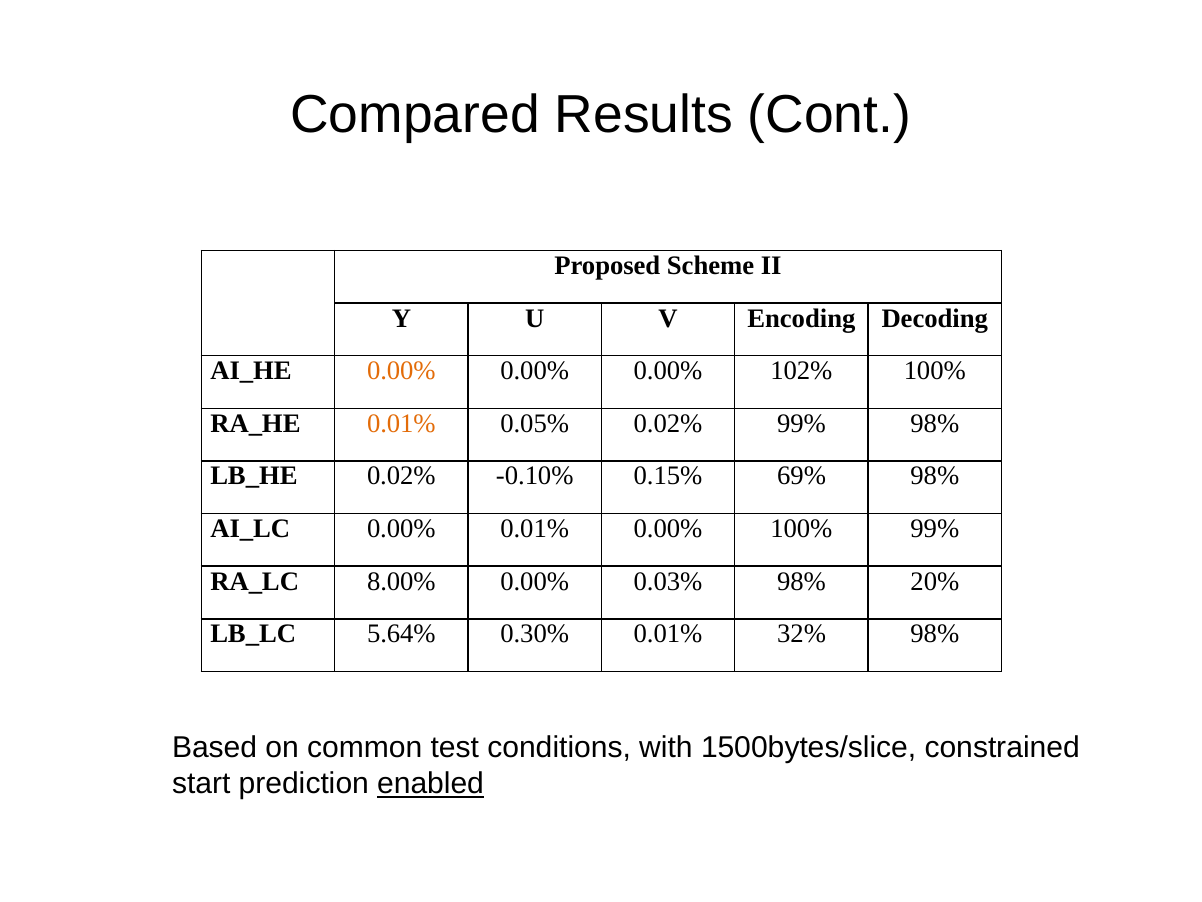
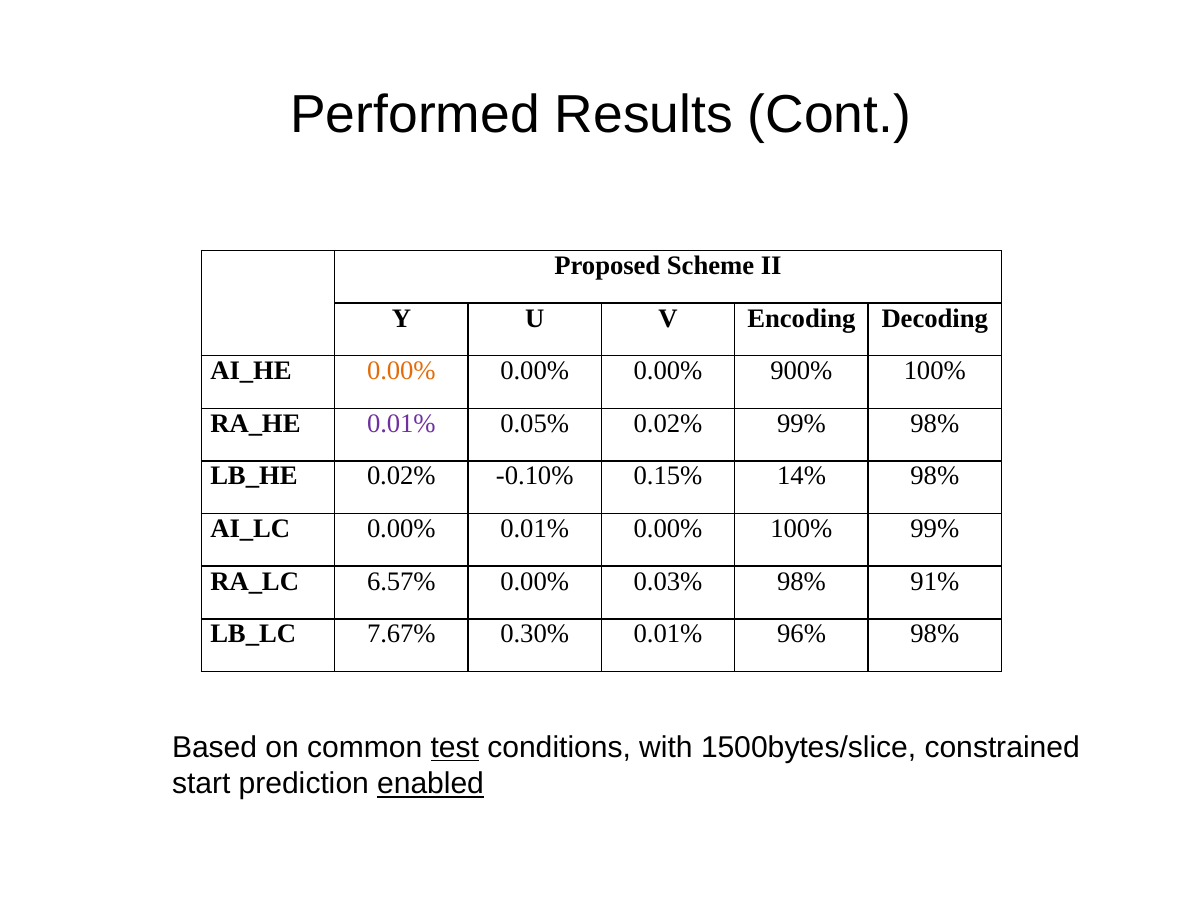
Compared: Compared -> Performed
102%: 102% -> 900%
0.01% at (401, 423) colour: orange -> purple
69%: 69% -> 14%
8.00%: 8.00% -> 6.57%
20%: 20% -> 91%
5.64%: 5.64% -> 7.67%
32%: 32% -> 96%
test underline: none -> present
